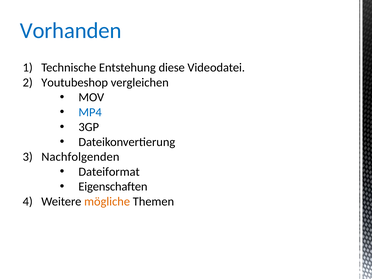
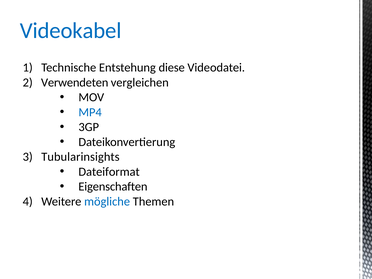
Vorhanden: Vorhanden -> Videokabel
Youtubeshop: Youtubeshop -> Verwendeten
Nachfolgenden: Nachfolgenden -> Tubularinsights
mögliche colour: orange -> blue
